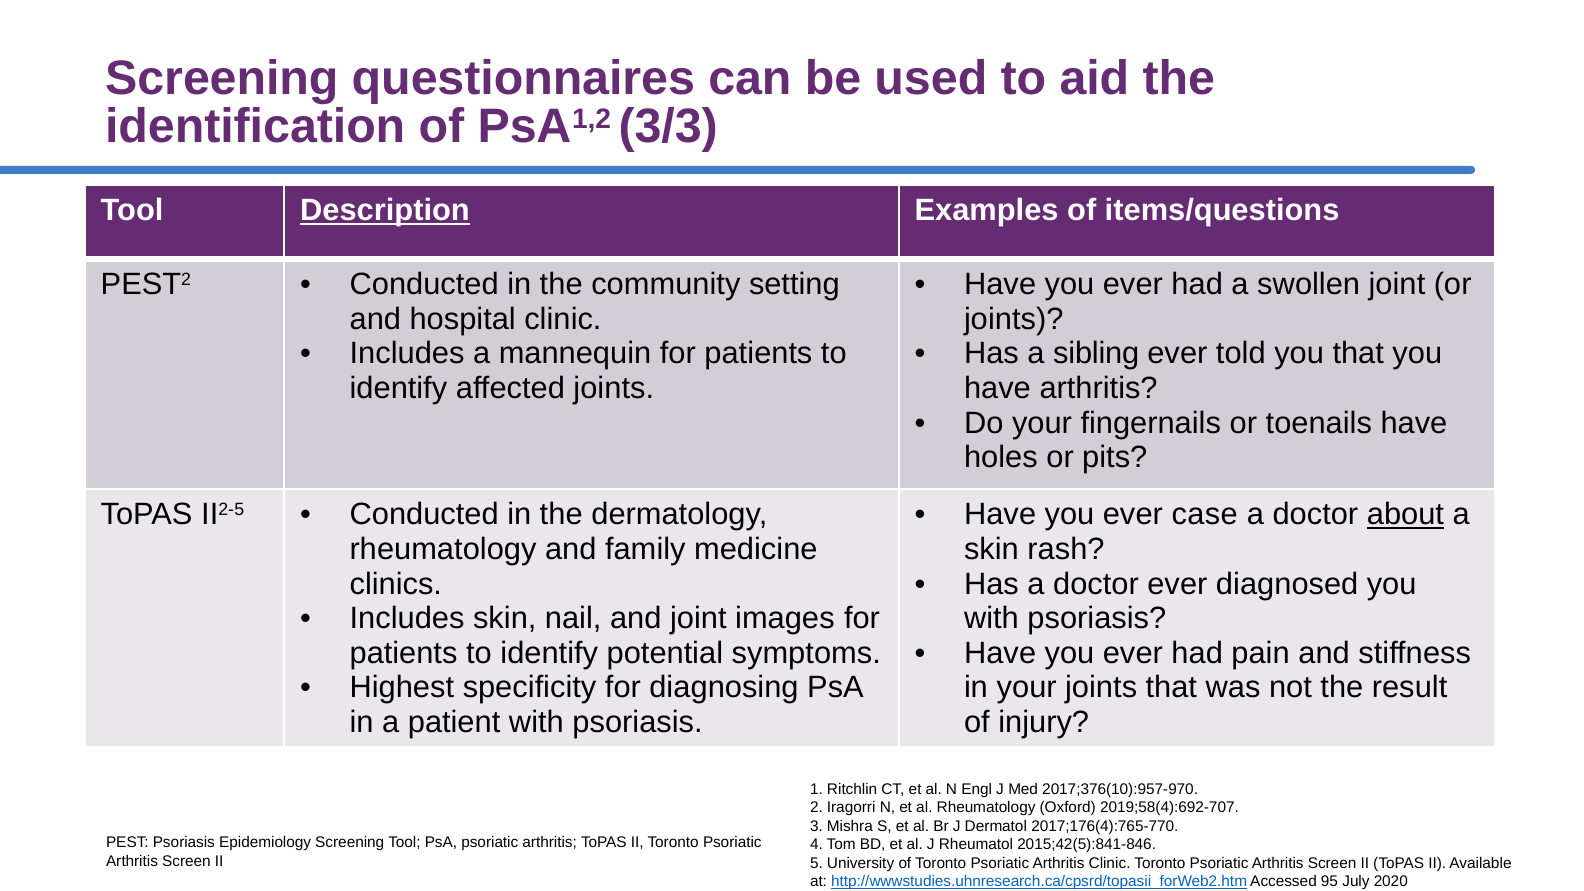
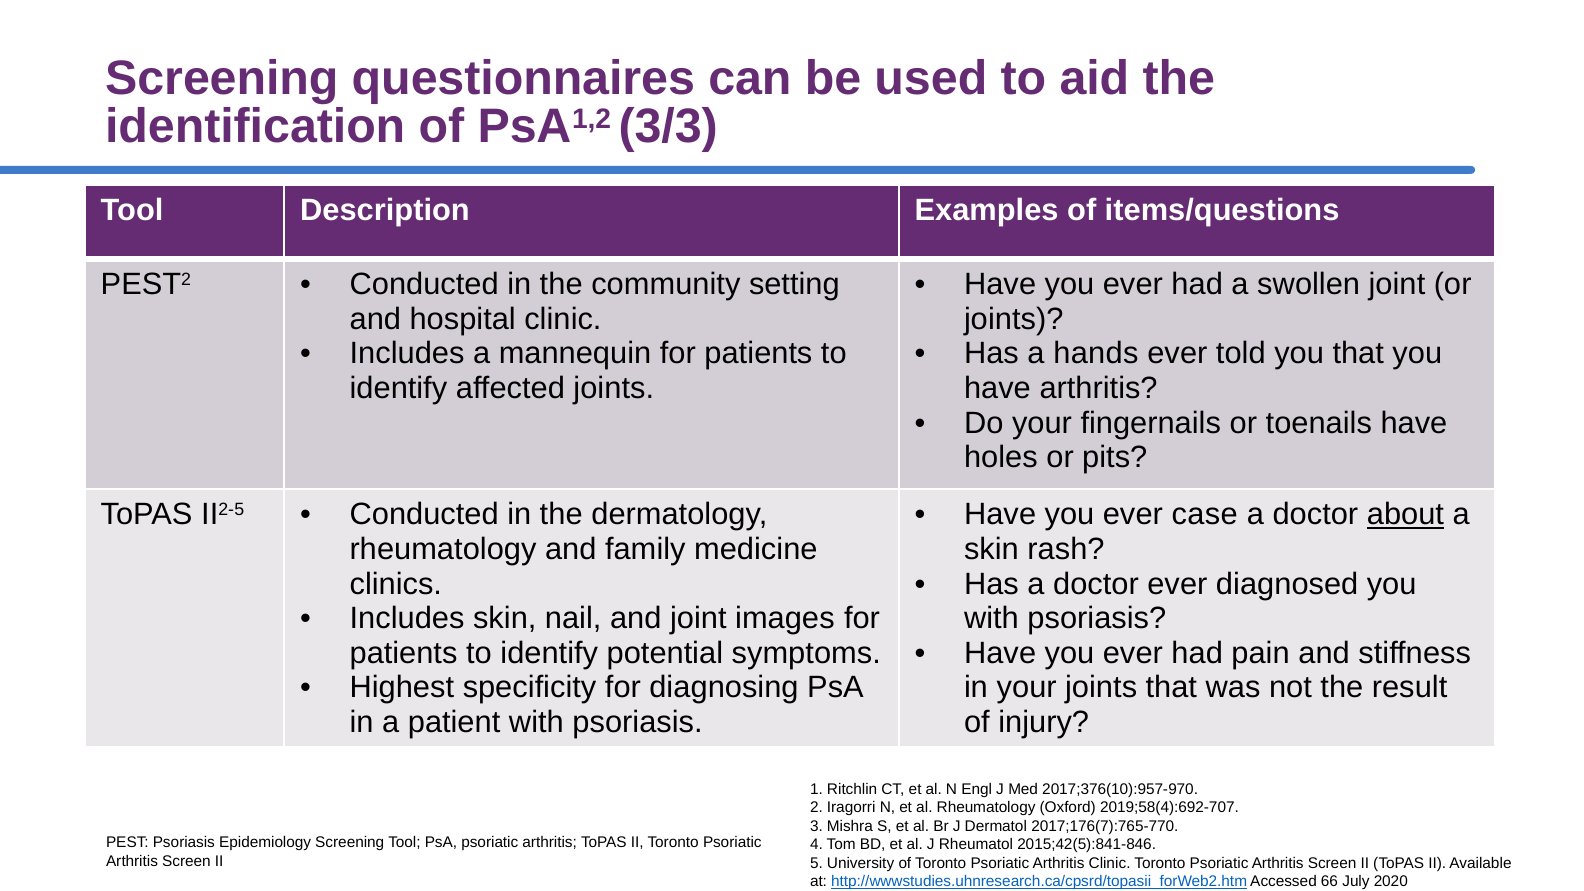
Description underline: present -> none
sibling: sibling -> hands
2017;176(4):765-770: 2017;176(4):765-770 -> 2017;176(7):765-770
95: 95 -> 66
